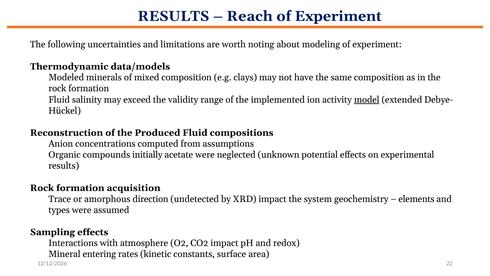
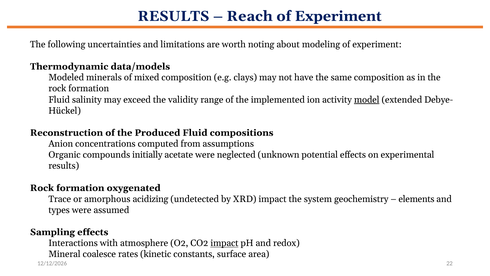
acquisition: acquisition -> oxygenated
direction: direction -> acidizing
impact at (224, 243) underline: none -> present
entering: entering -> coalesce
